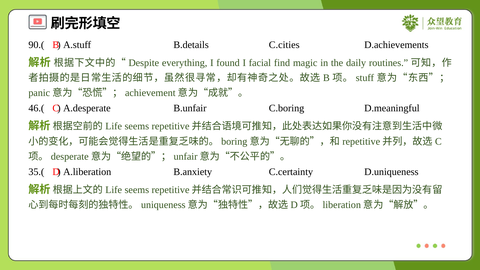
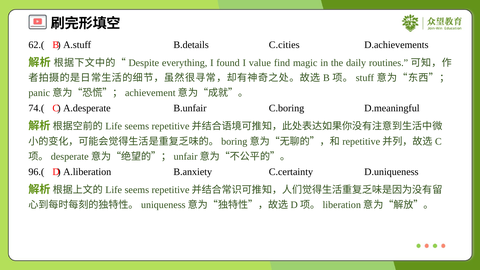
90.(: 90.( -> 62.(
facial: facial -> value
46.(: 46.( -> 74.(
35.(: 35.( -> 96.(
